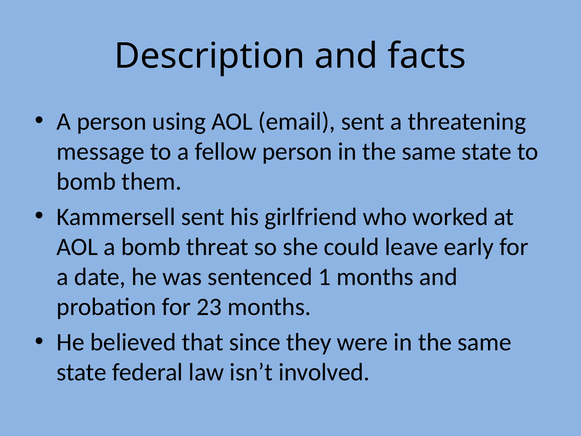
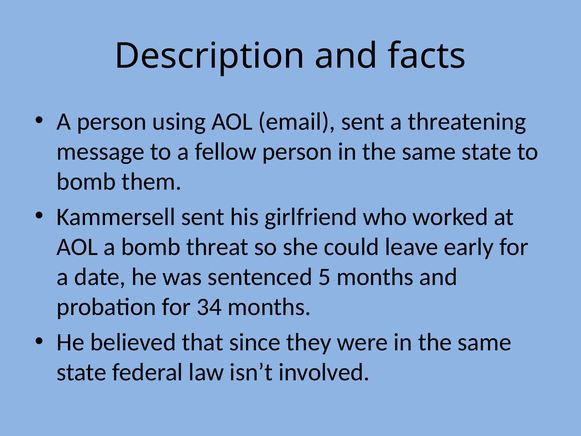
1: 1 -> 5
23: 23 -> 34
